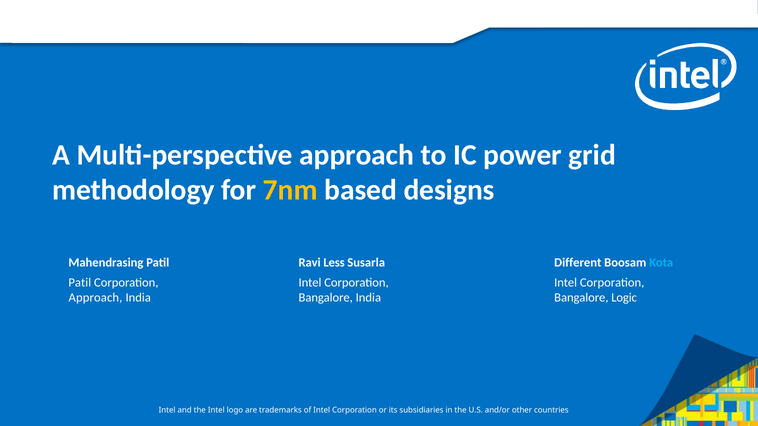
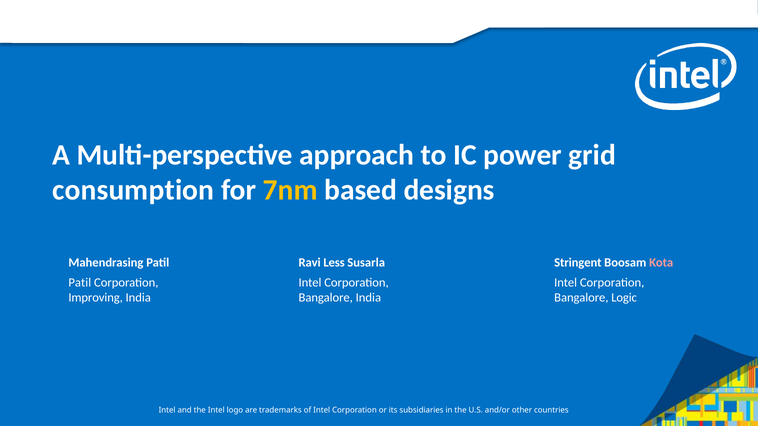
methodology: methodology -> consumption
Different: Different -> Stringent
Kota colour: light blue -> pink
Approach at (95, 298): Approach -> Improving
